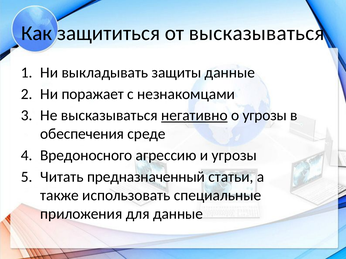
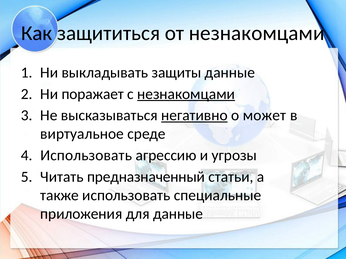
от высказываться: высказываться -> незнакомцами
незнакомцами at (186, 94) underline: none -> present
о угрозы: угрозы -> может
обеспечения: обеспечения -> виртуальное
Вредоносного at (86, 156): Вредоносного -> Использовать
